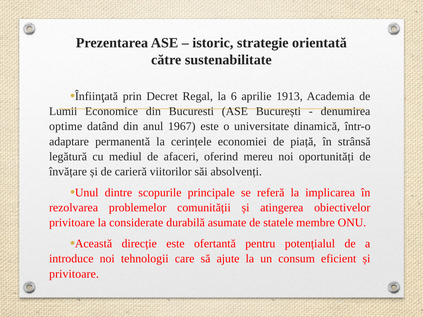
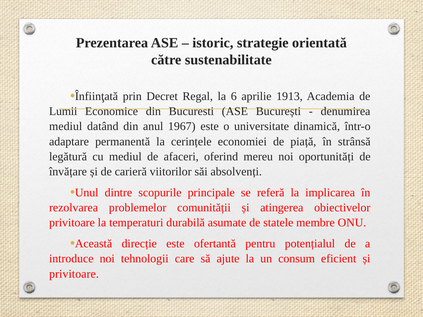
optime at (66, 126): optime -> mediul
considerate: considerate -> temperaturi
